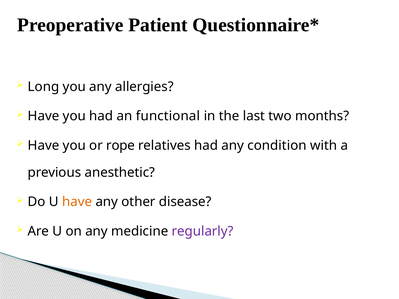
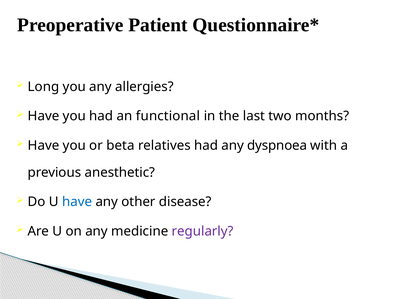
rope: rope -> beta
condition: condition -> dyspnoea
have at (77, 202) colour: orange -> blue
